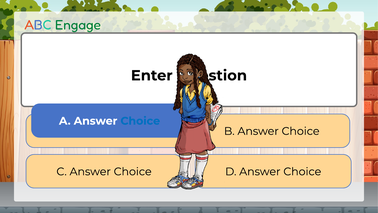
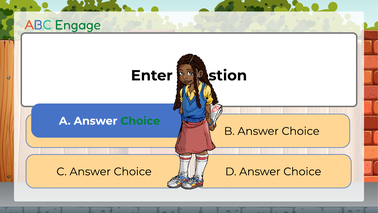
Choice at (140, 121) colour: blue -> green
